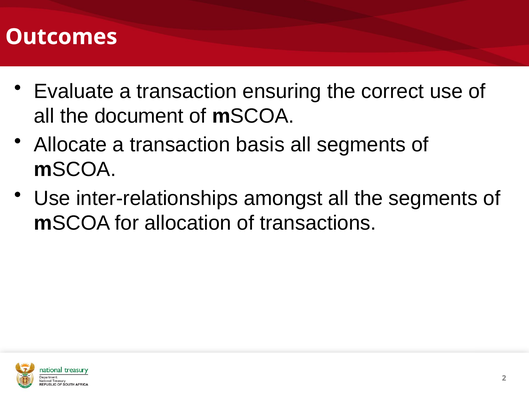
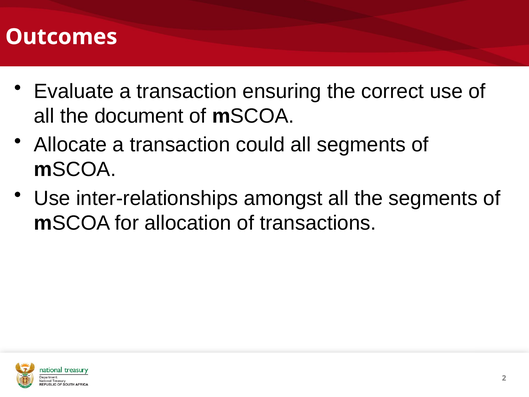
basis: basis -> could
